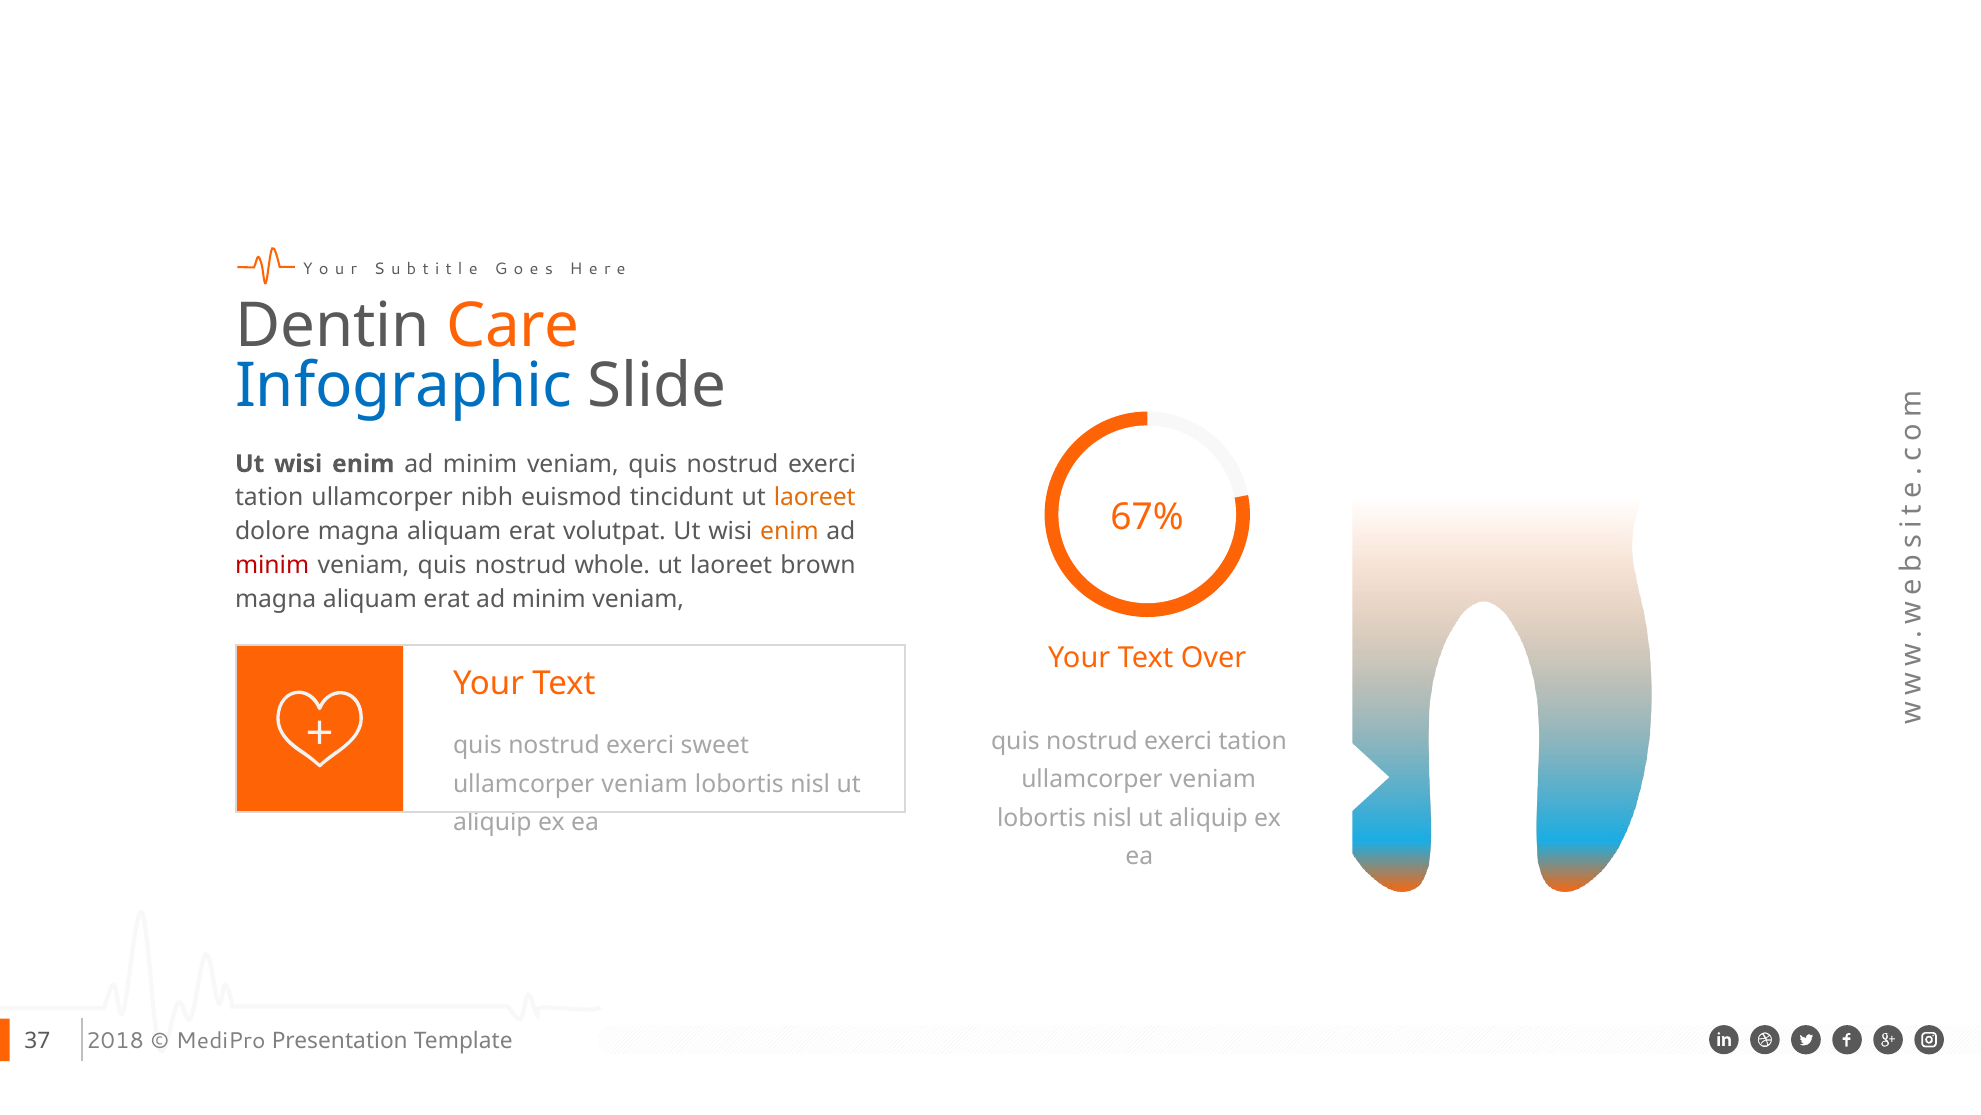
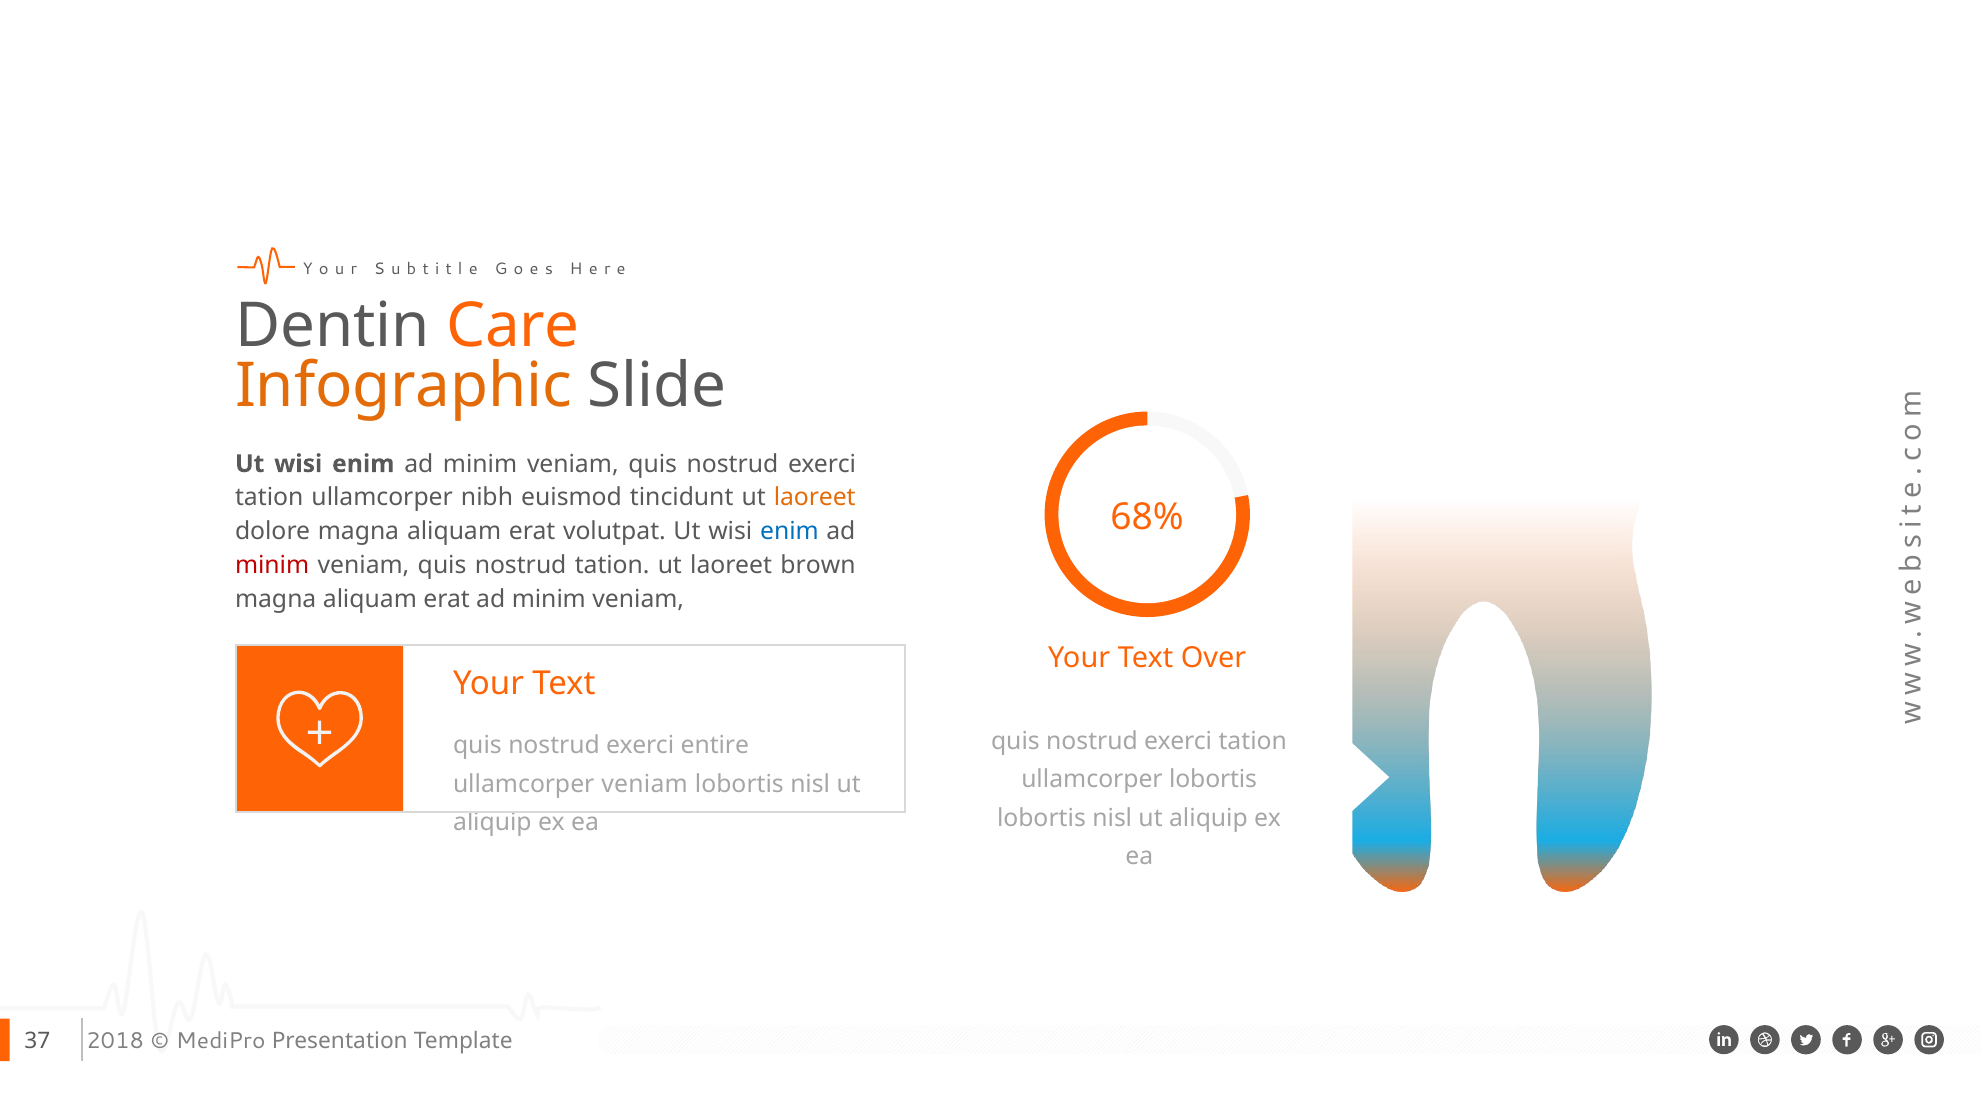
Infographic colour: blue -> orange
67%: 67% -> 68%
enim at (789, 531) colour: orange -> blue
nostrud whole: whole -> tation
sweet: sweet -> entire
veniam at (1213, 779): veniam -> lobortis
